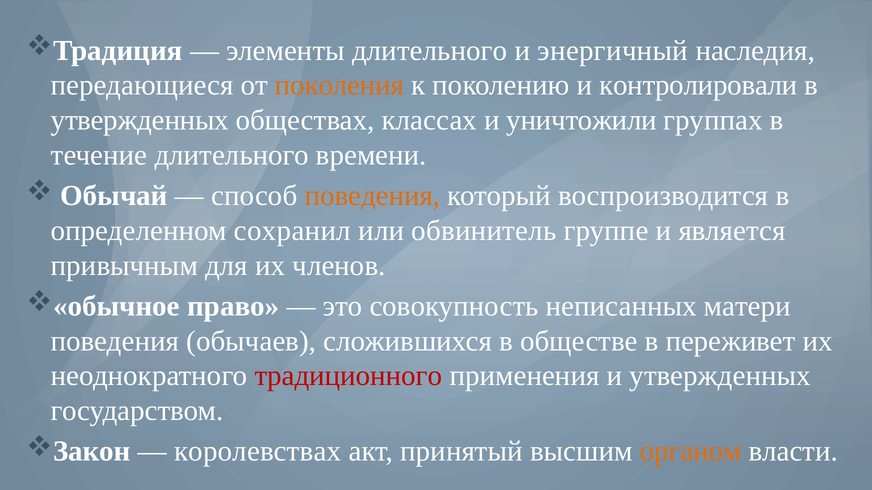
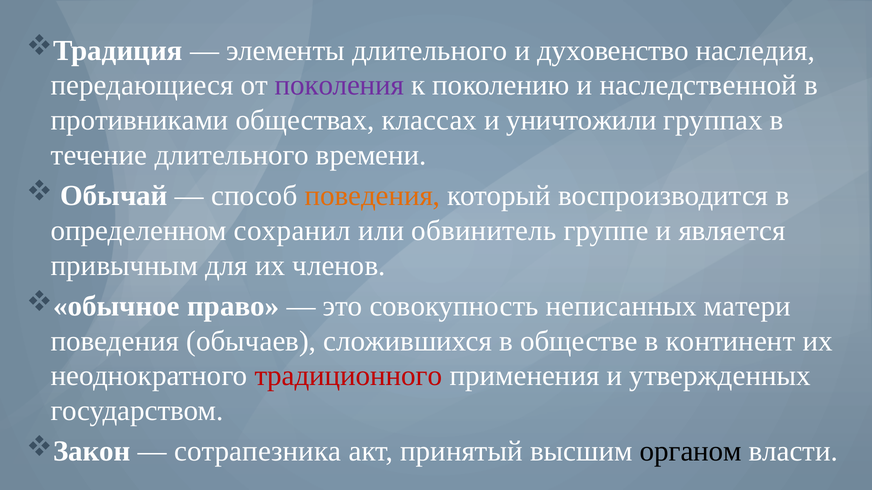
энергичный: энергичный -> духовенство
поколения colour: orange -> purple
контролировали: контролировали -> наследственной
утвержденных at (140, 120): утвержденных -> противниками
переживет: переживет -> континент
королевствах: королевствах -> сотрапезника
органом colour: orange -> black
